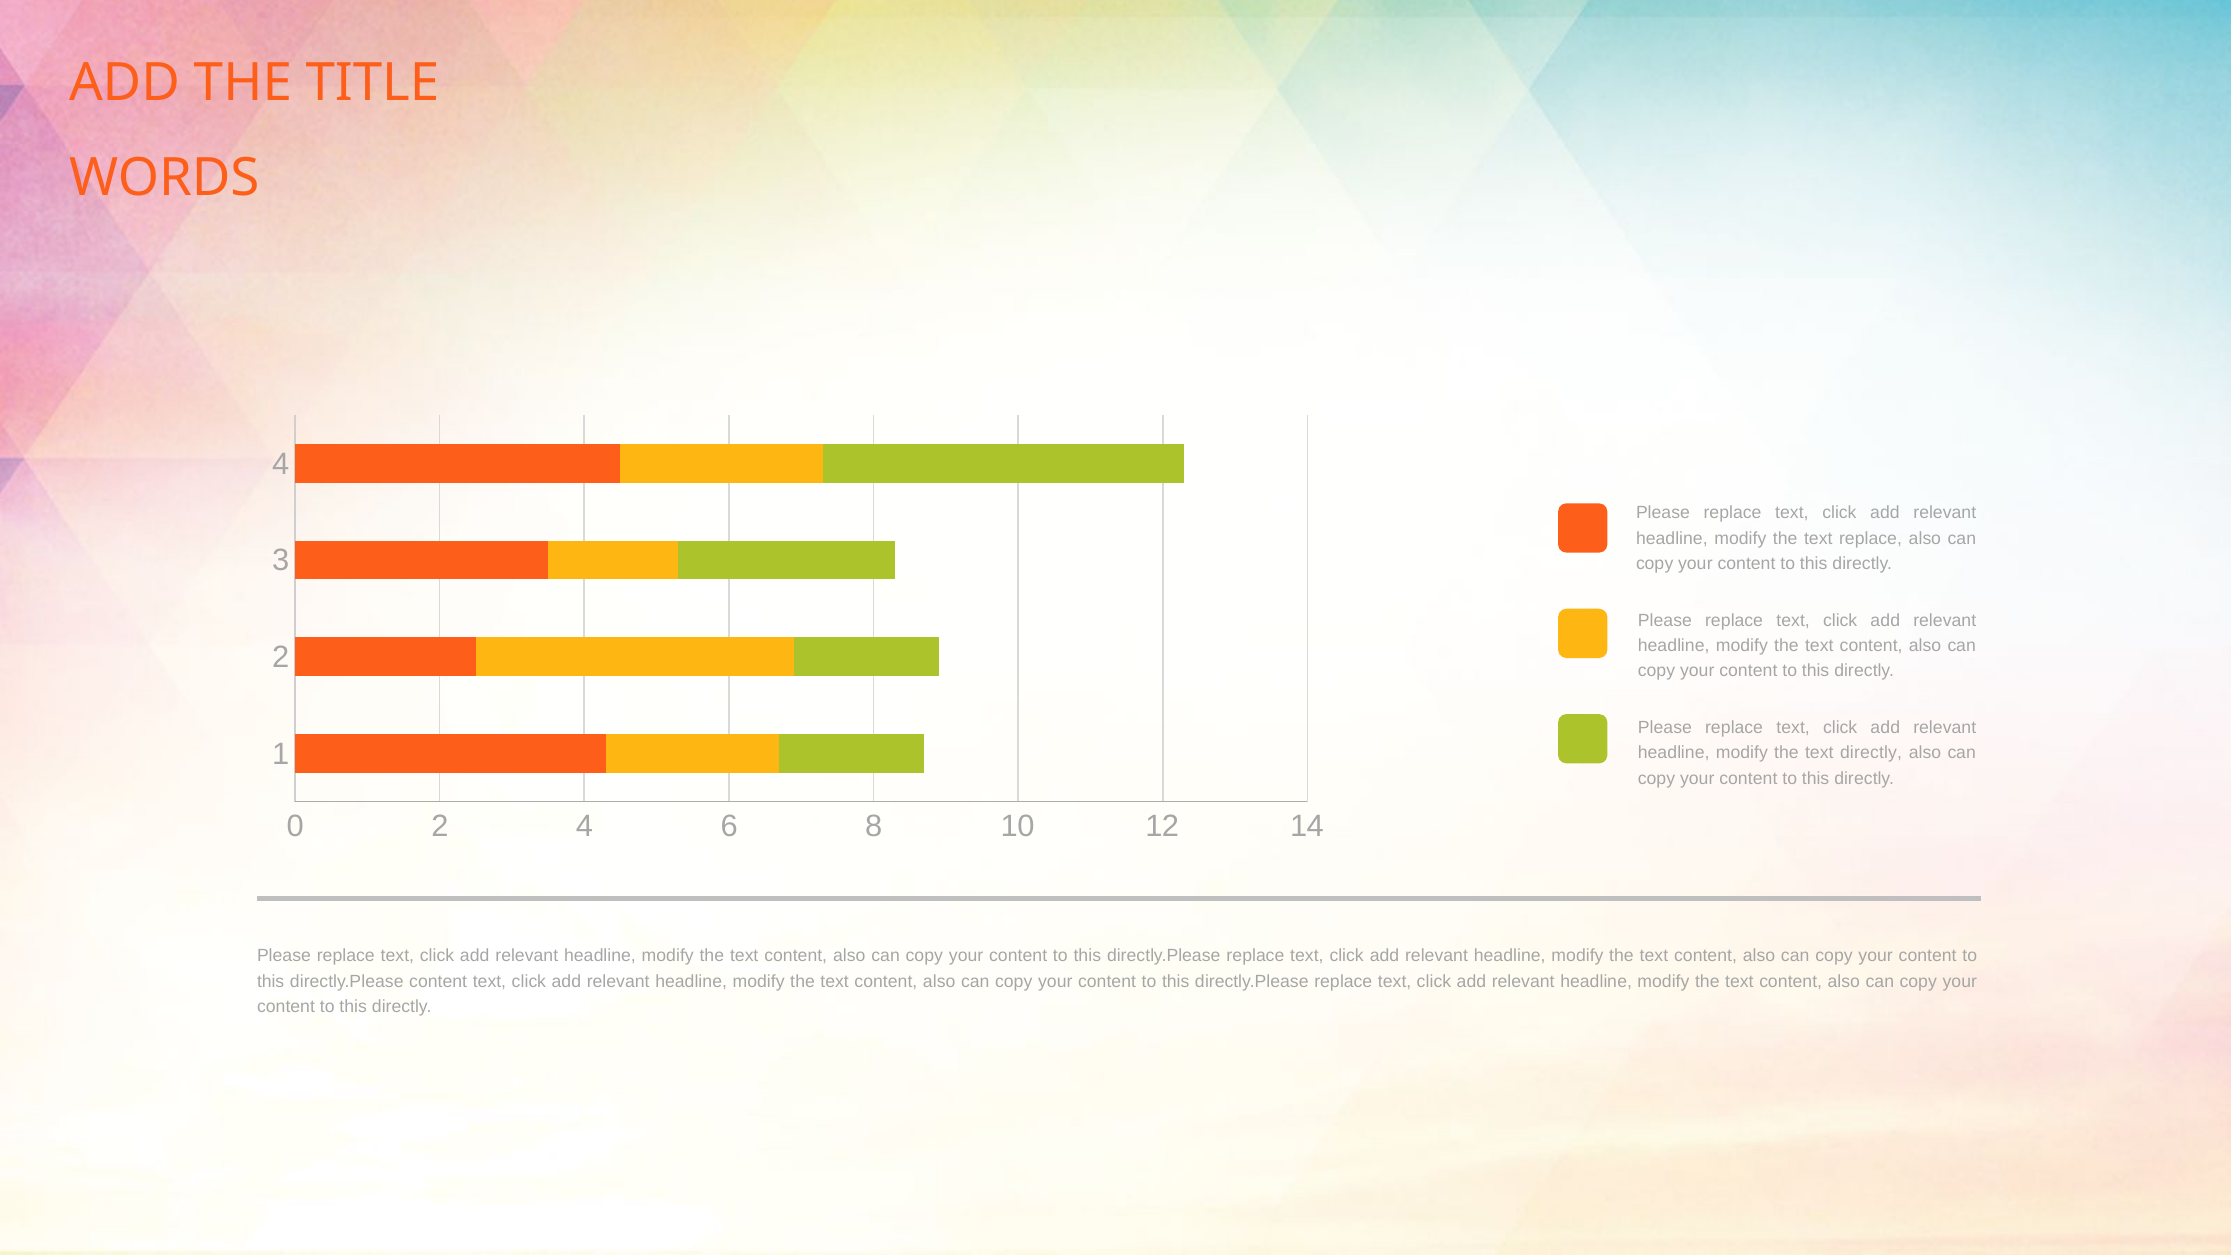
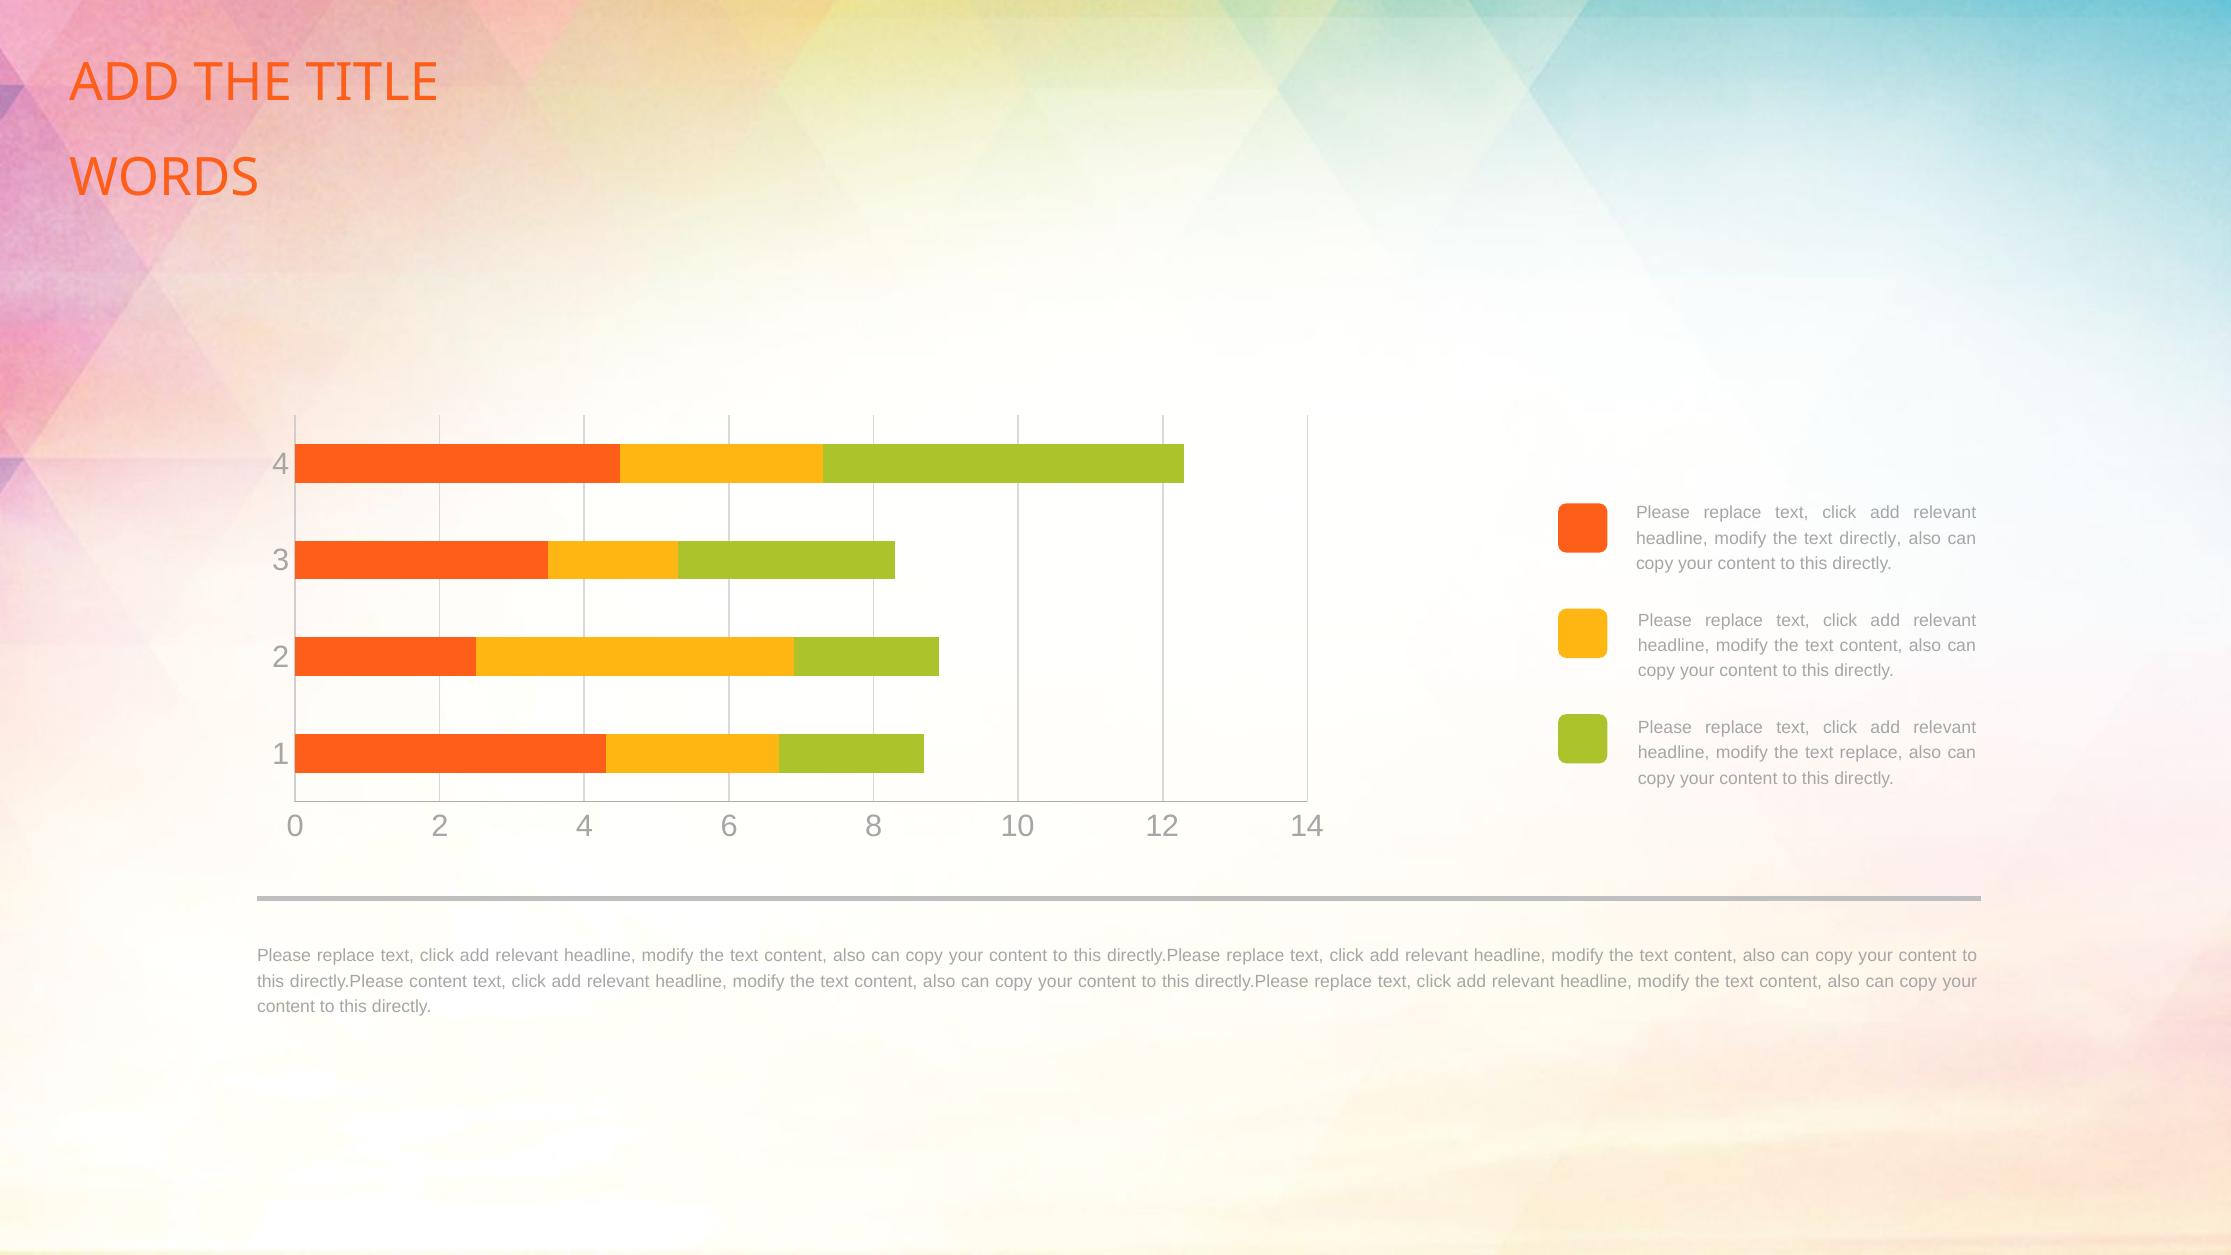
text replace: replace -> directly
text directly: directly -> replace
